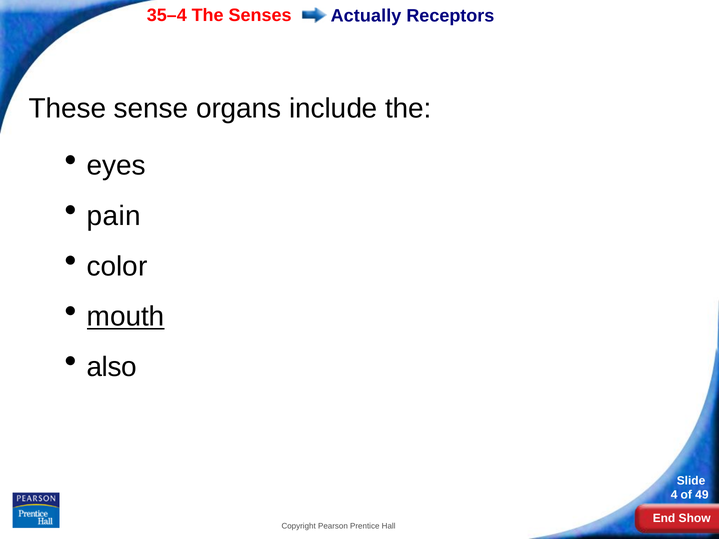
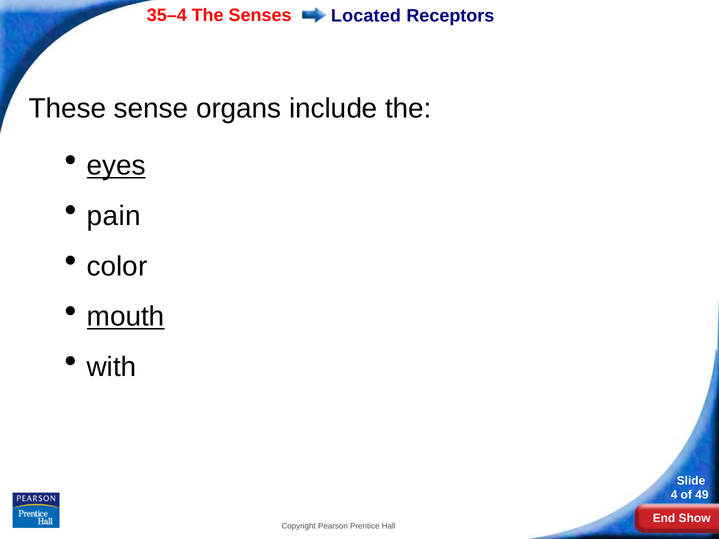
Actually: Actually -> Located
eyes underline: none -> present
also: also -> with
